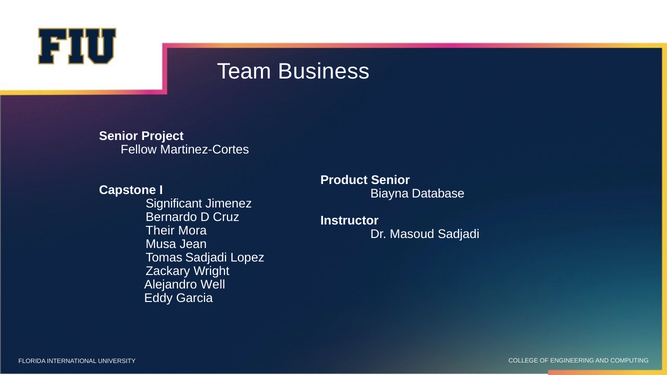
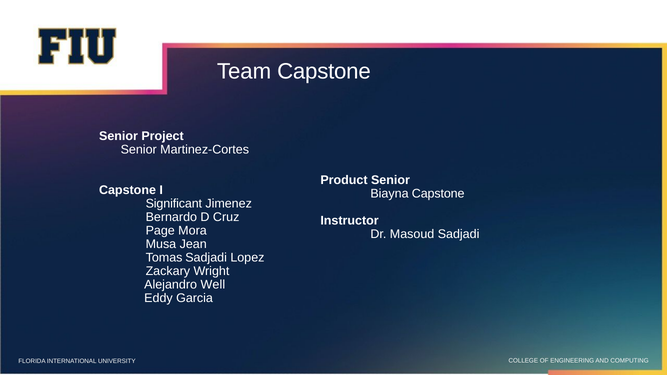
Team Business: Business -> Capstone
Fellow at (139, 150): Fellow -> Senior
Biayna Database: Database -> Capstone
Their: Their -> Page
